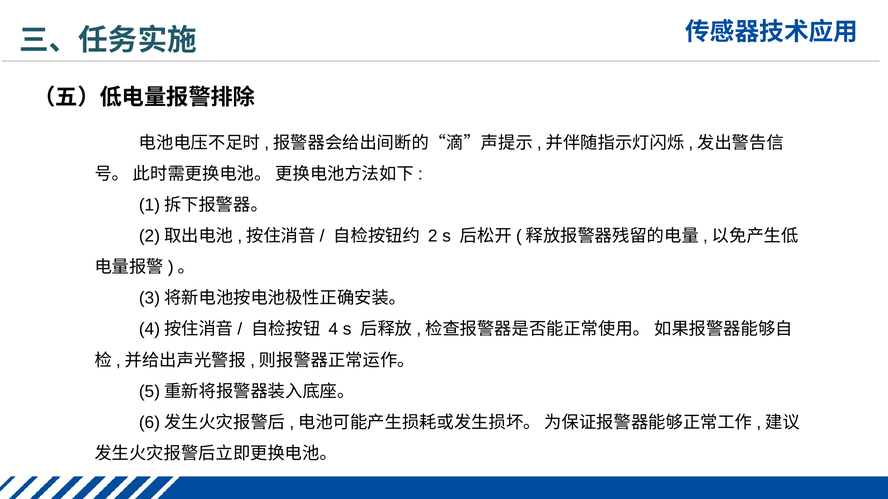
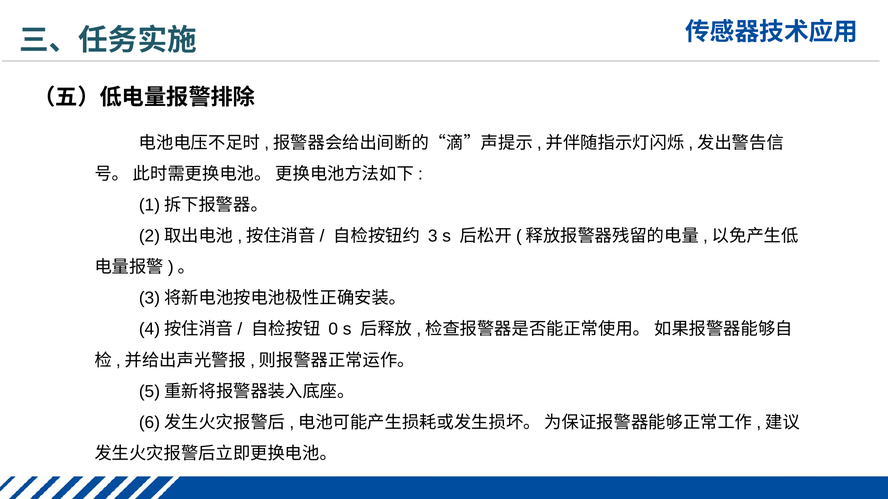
2: 2 -> 3
4: 4 -> 0
